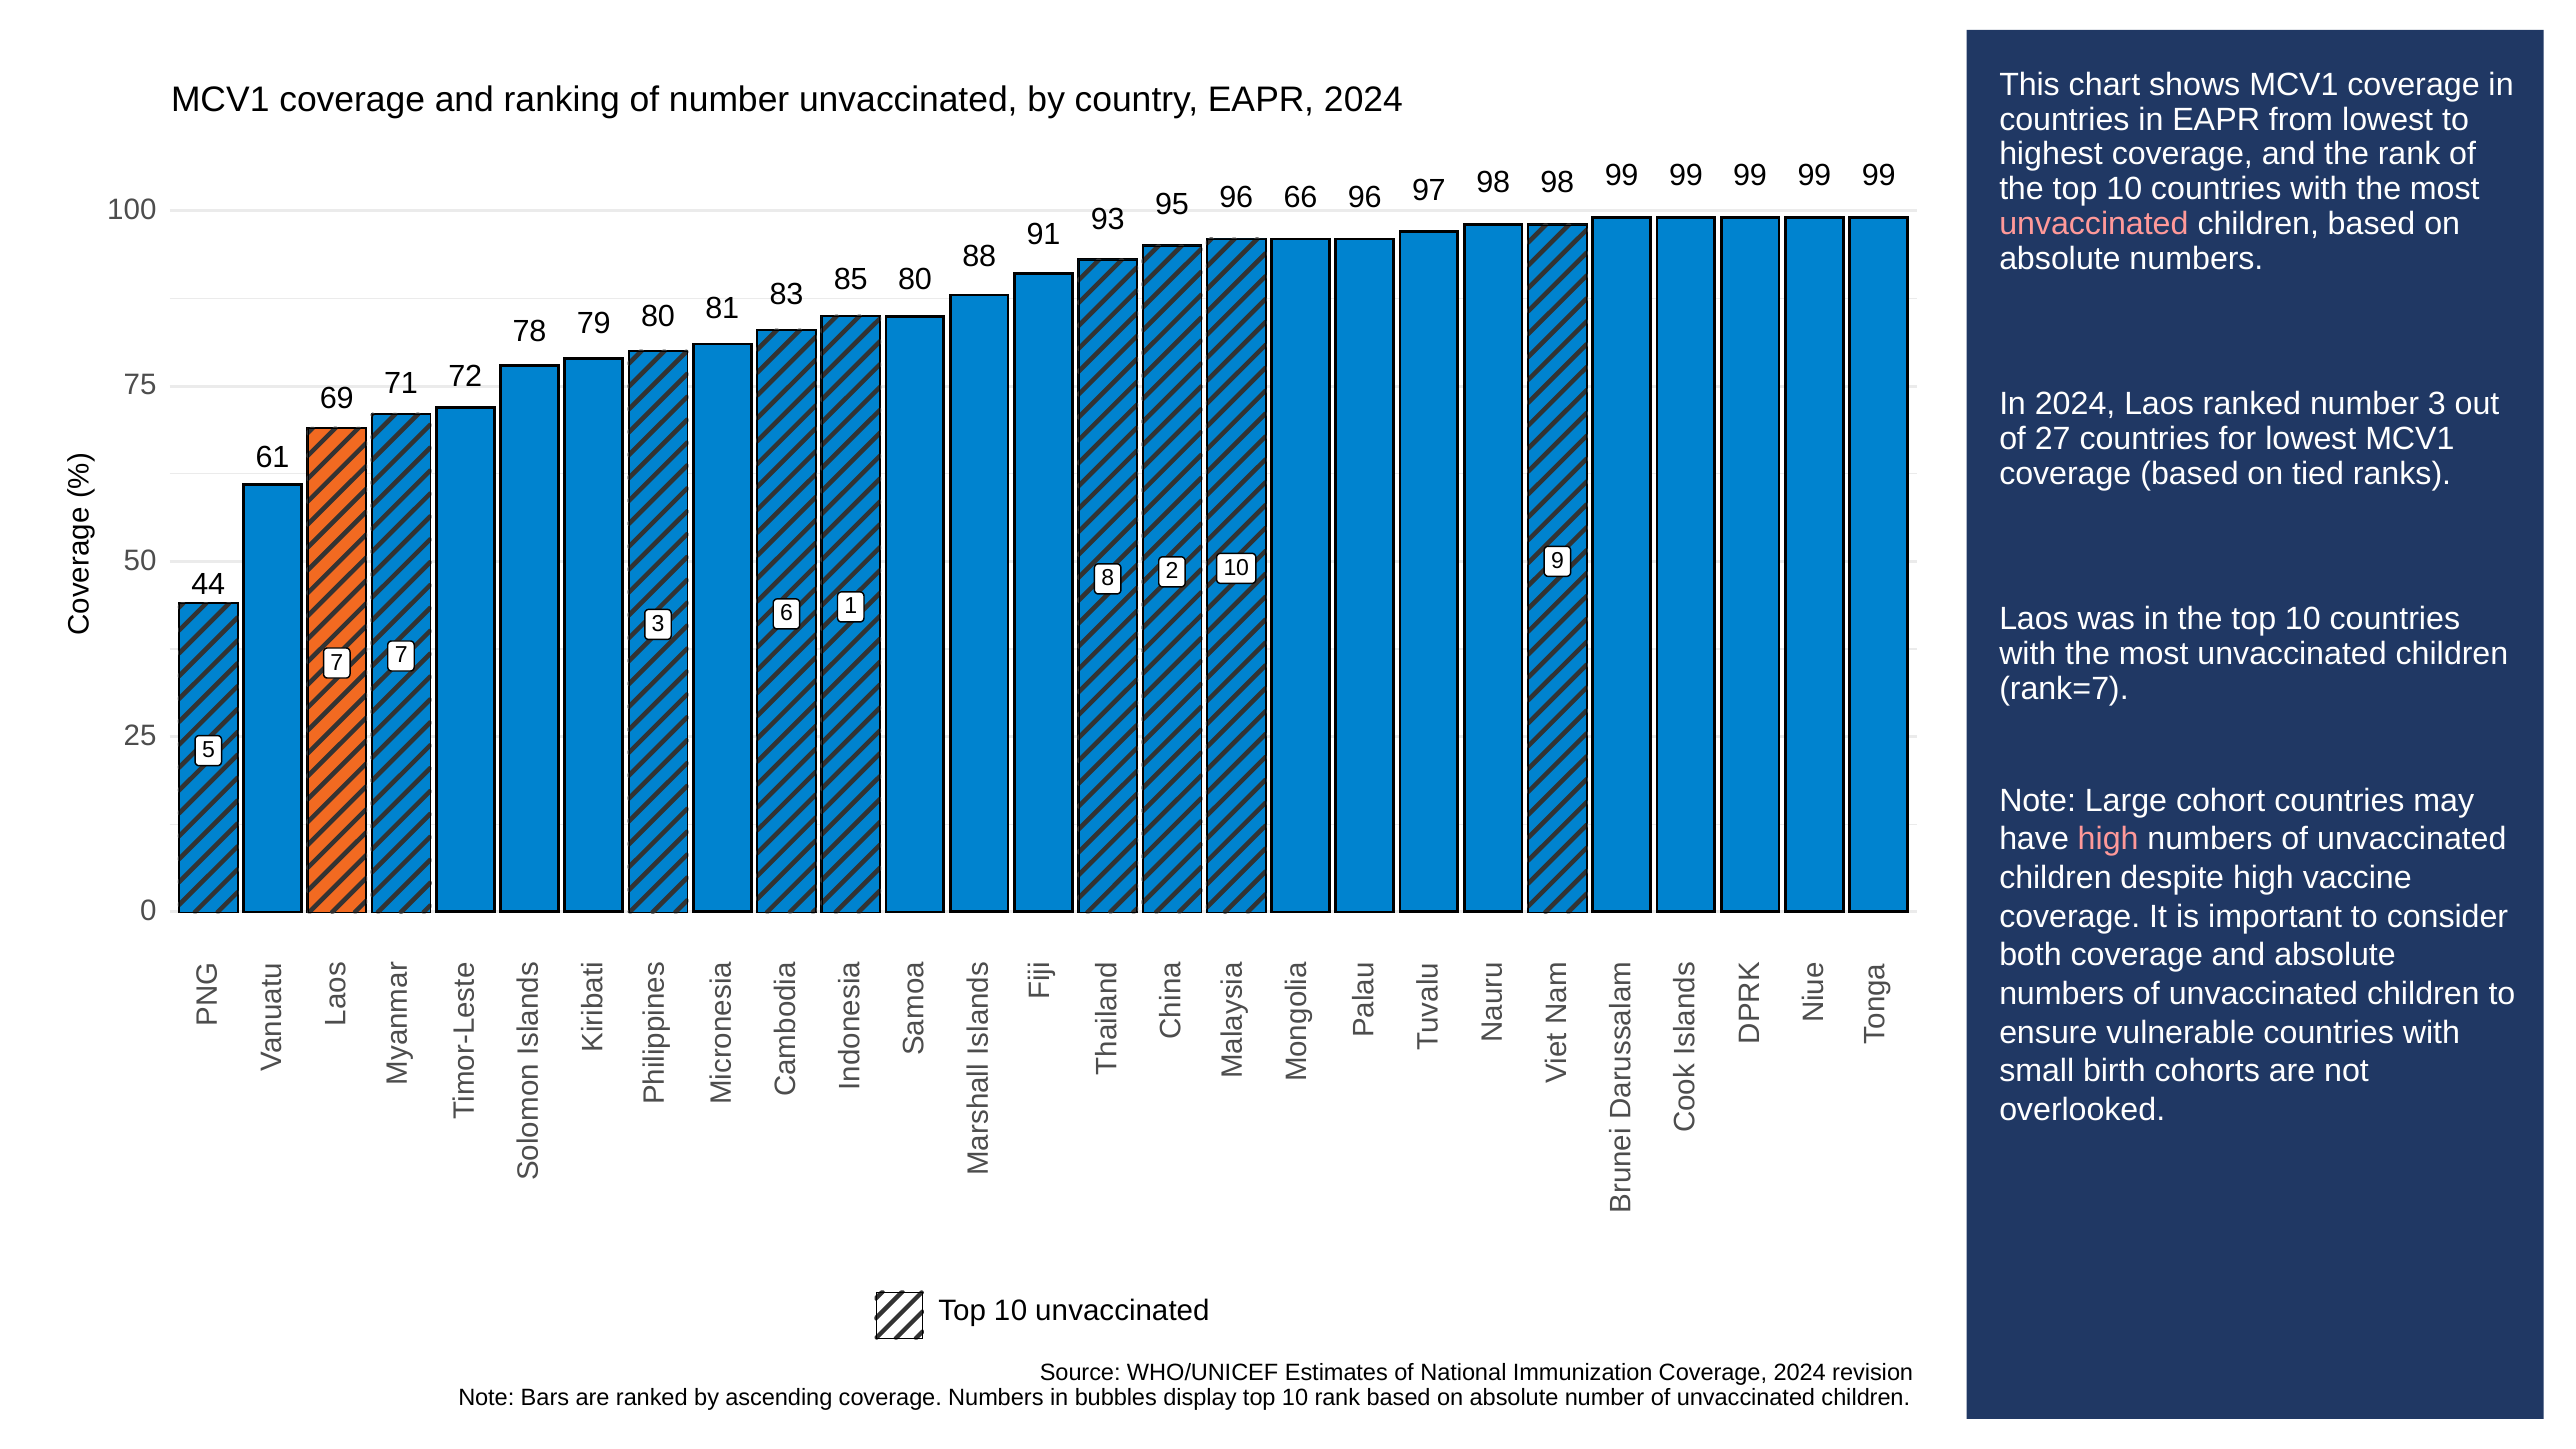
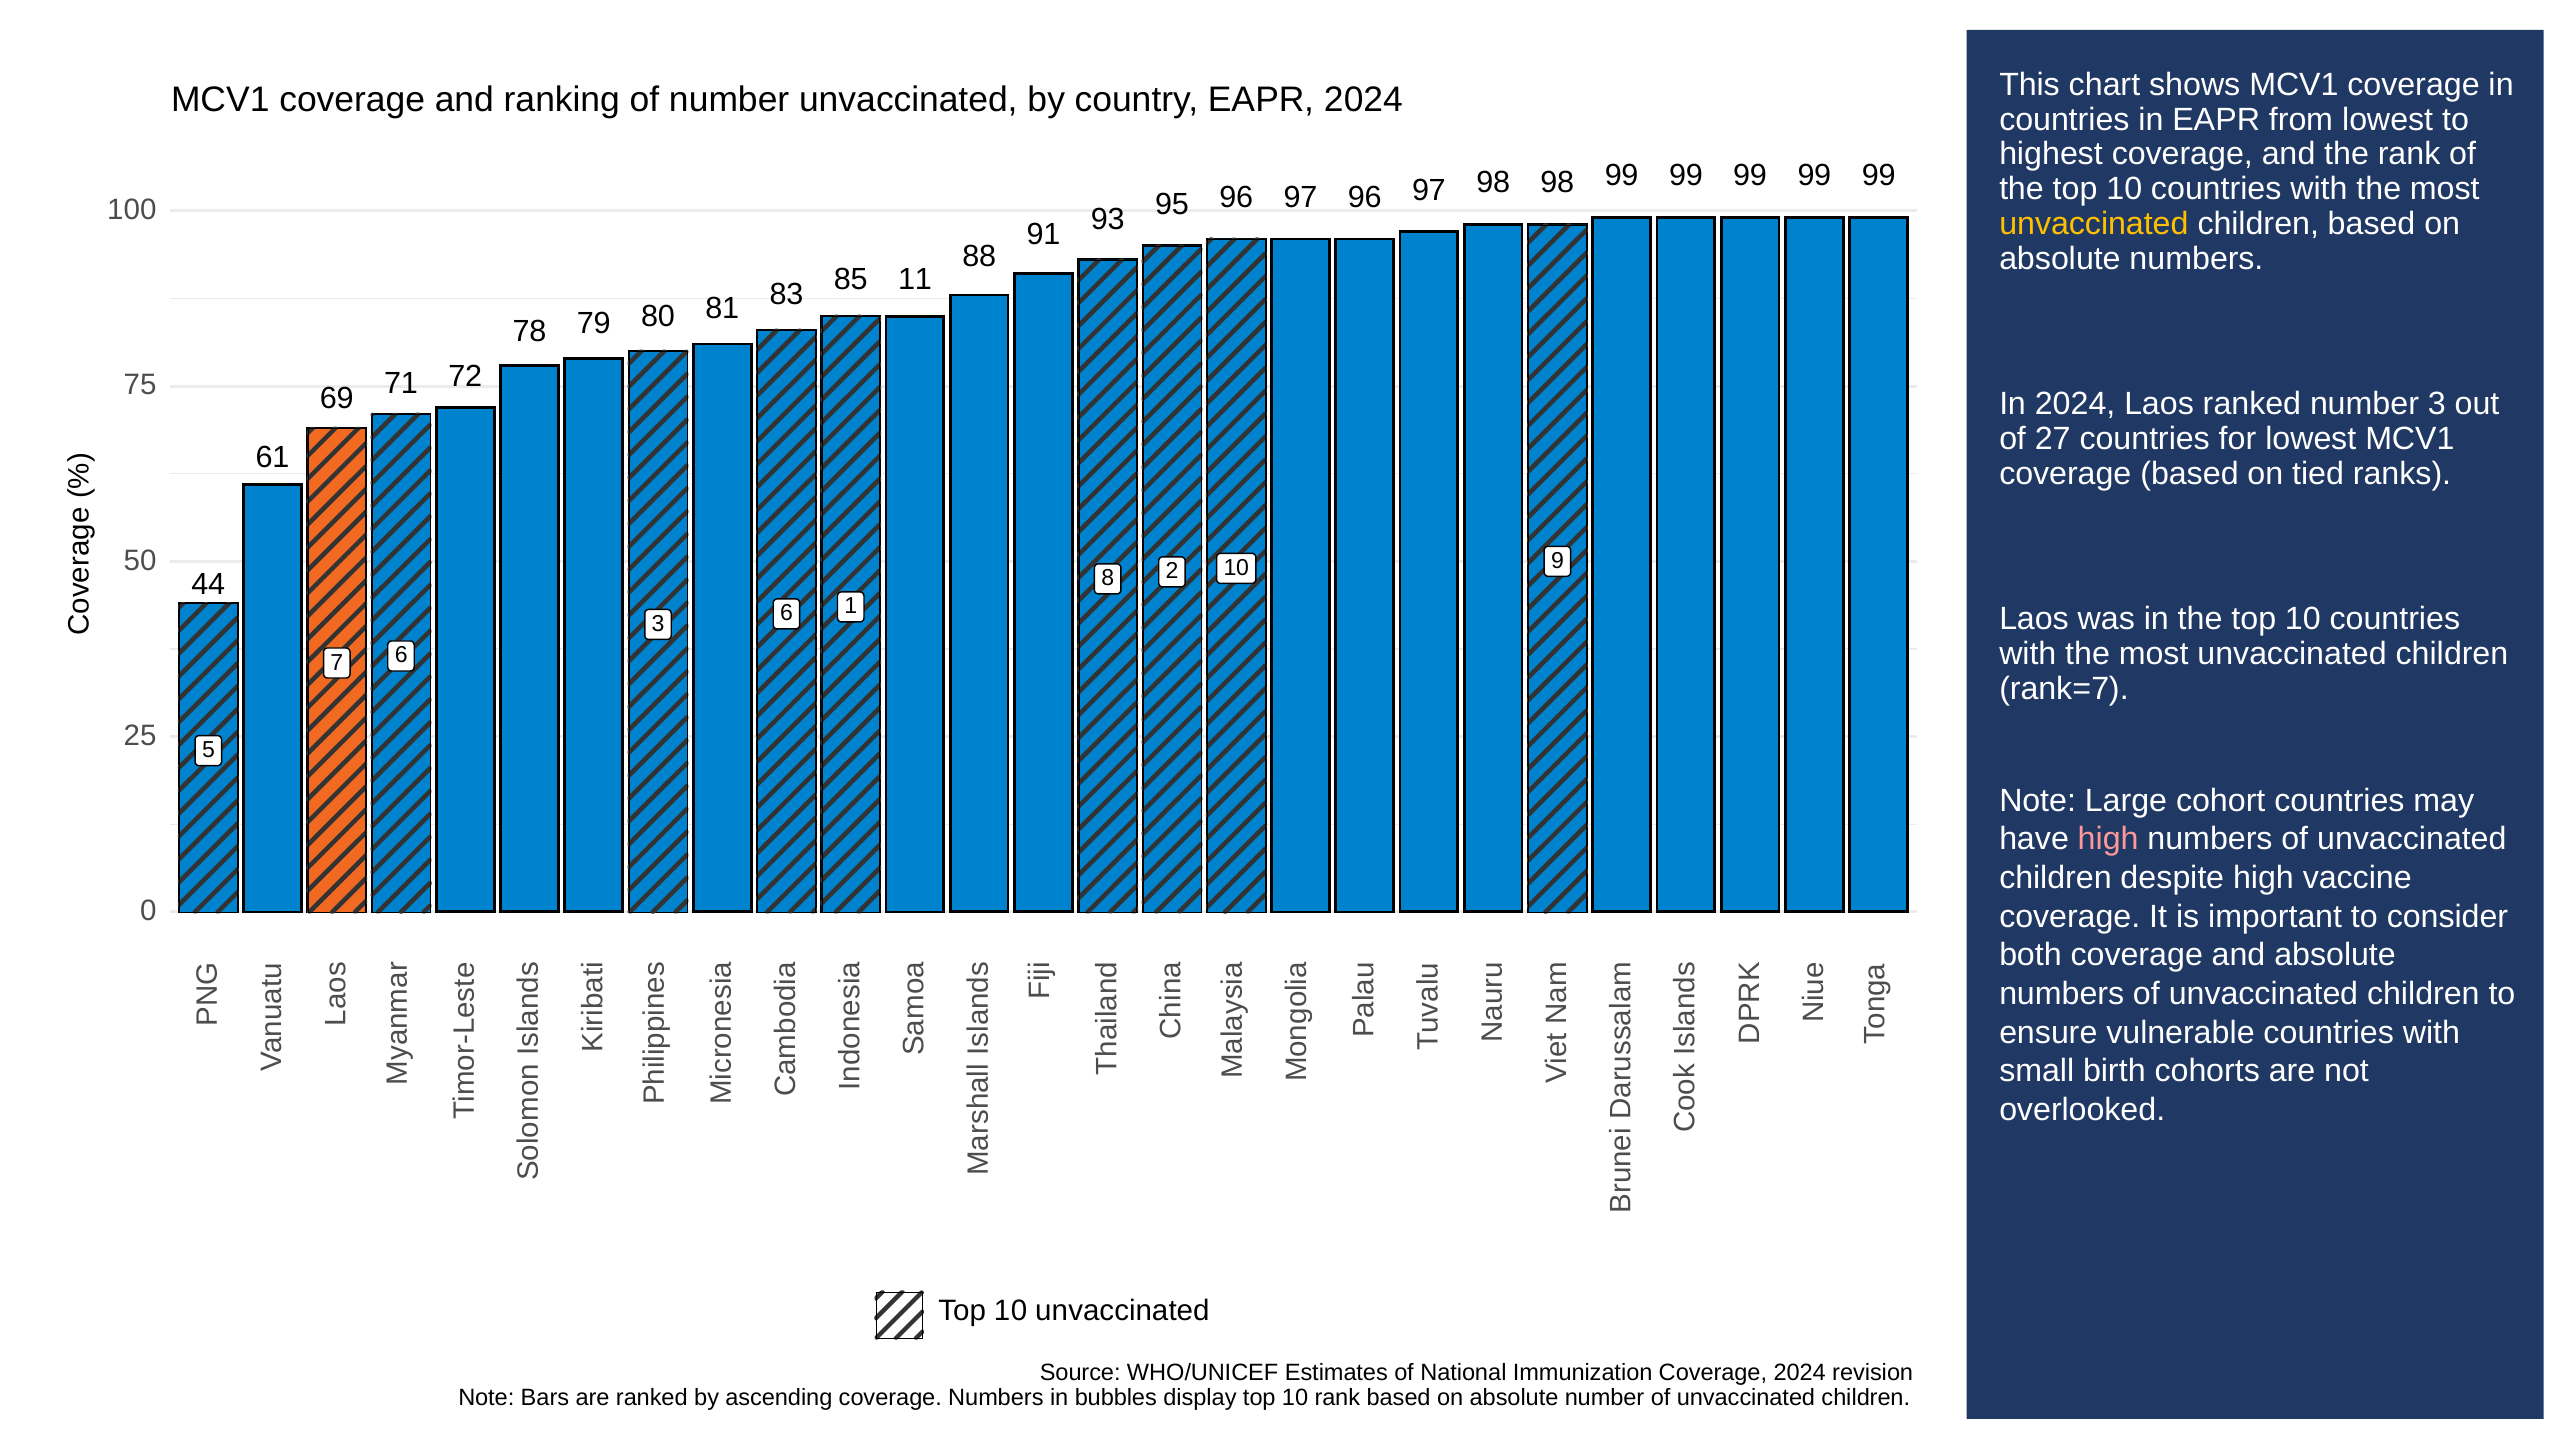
unvaccinated at (2094, 224) colour: pink -> yellow
95 96 66: 66 -> 97
85 80: 80 -> 11
7 7: 7 -> 6
